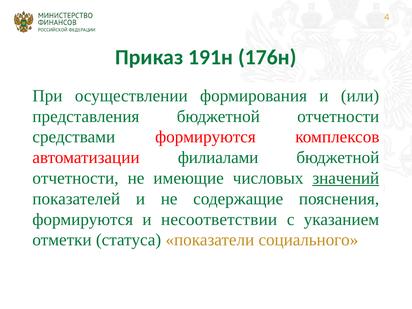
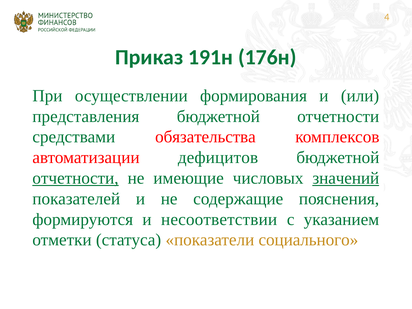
средствами формируются: формируются -> обязательства
филиалами: филиалами -> дефицитов
отчетности at (75, 178) underline: none -> present
